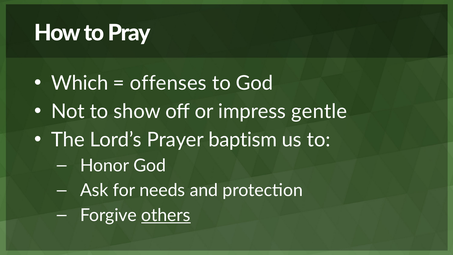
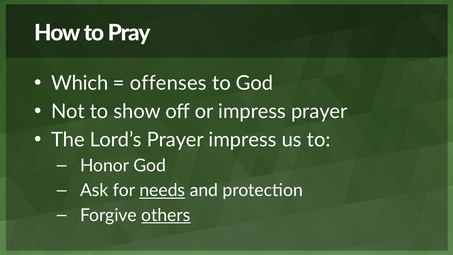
impress gentle: gentle -> prayer
Prayer baptism: baptism -> impress
needs underline: none -> present
